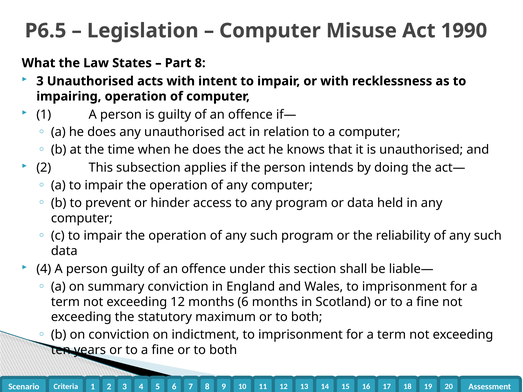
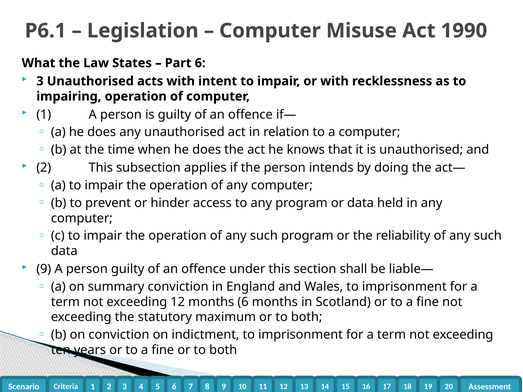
P6.5: P6.5 -> P6.1
Part 8: 8 -> 6
4 at (44, 269): 4 -> 9
